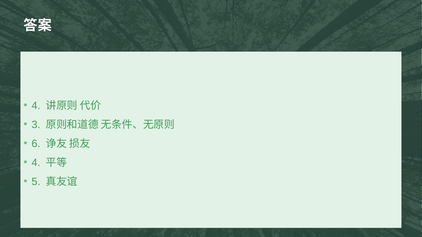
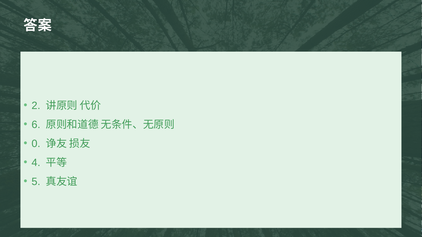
4 at (36, 106): 4 -> 2
3: 3 -> 6
6: 6 -> 0
